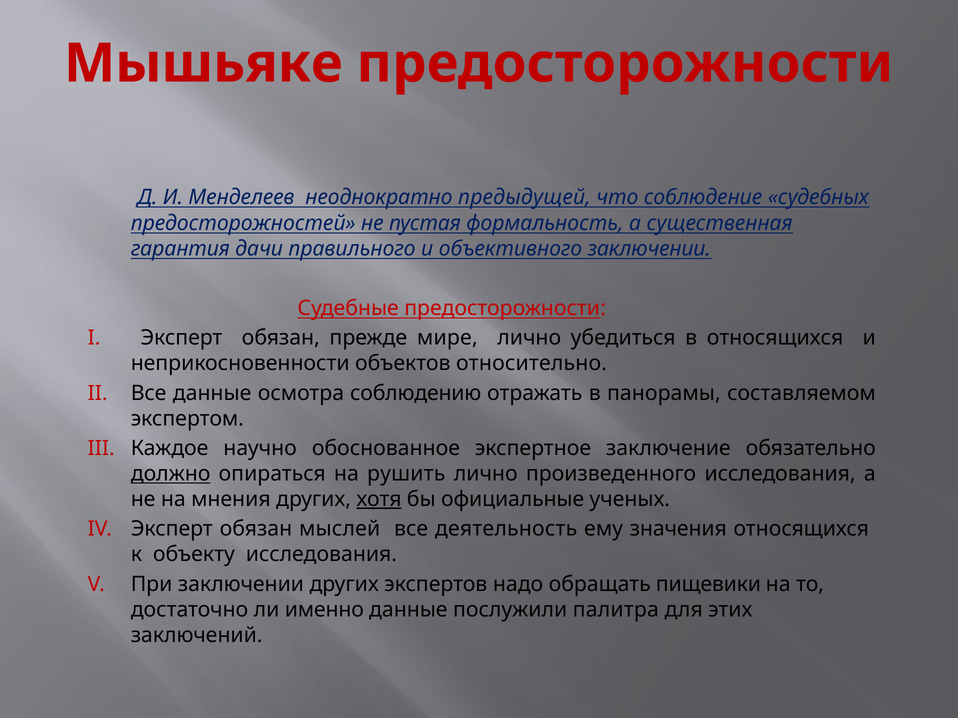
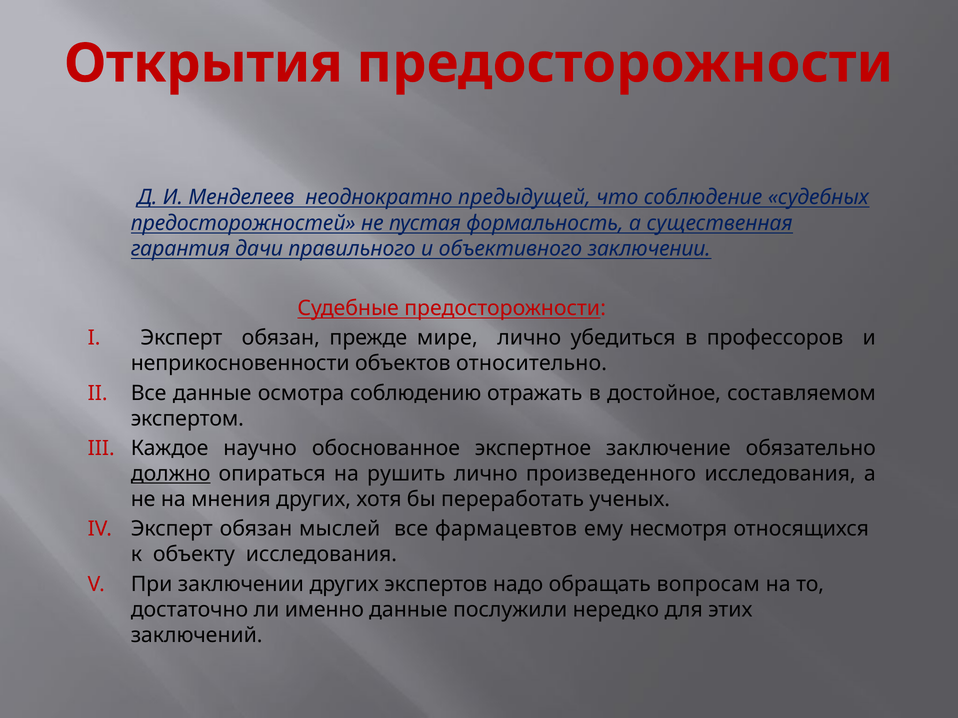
Мышьяке: Мышьяке -> Открытия
в относящихся: относящихся -> профессоров
панорамы: панорамы -> достойное
хотя underline: present -> none
официальные: официальные -> переработать
деятельность: деятельность -> фармацевтов
значения: значения -> несмотря
пищевики: пищевики -> вопросам
палитра: палитра -> нередко
